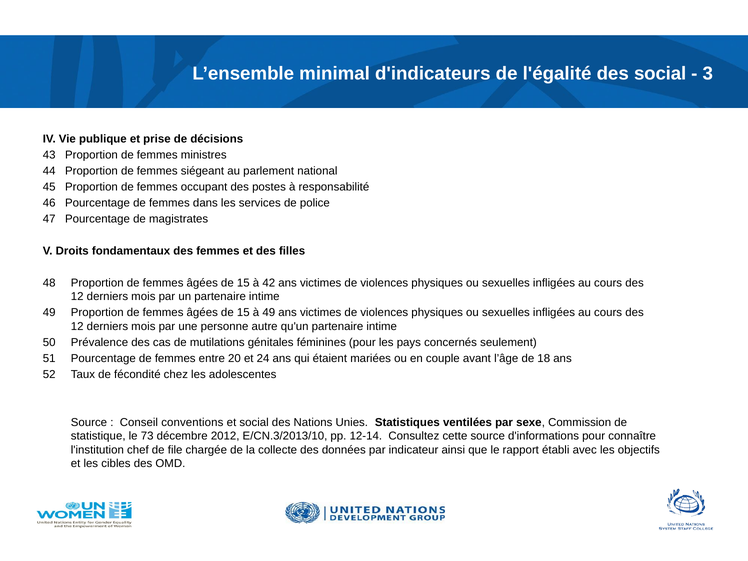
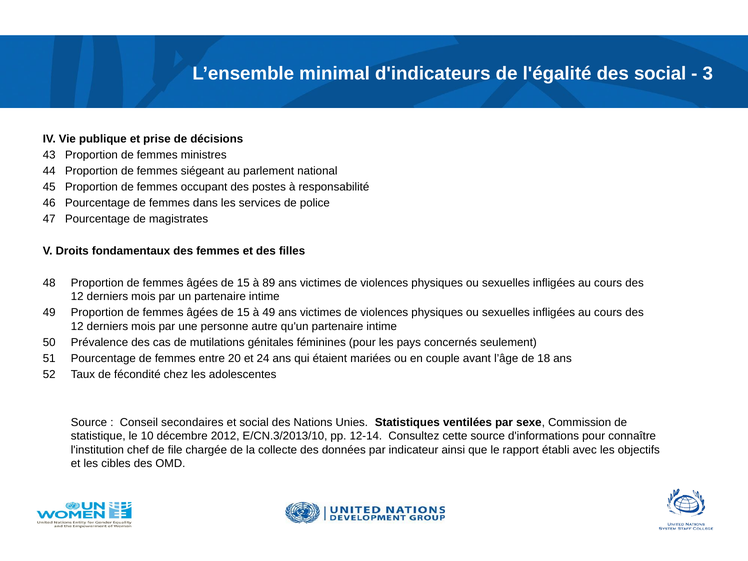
42: 42 -> 89
conventions: conventions -> secondaires
73: 73 -> 10
